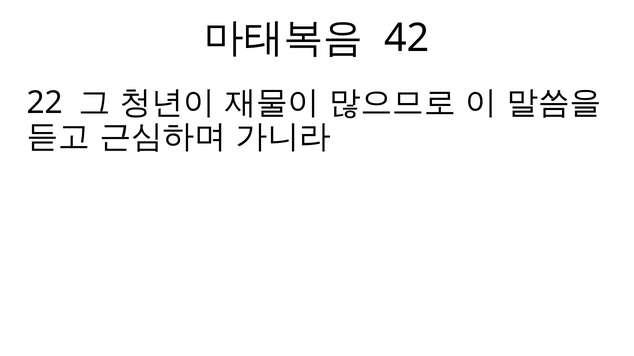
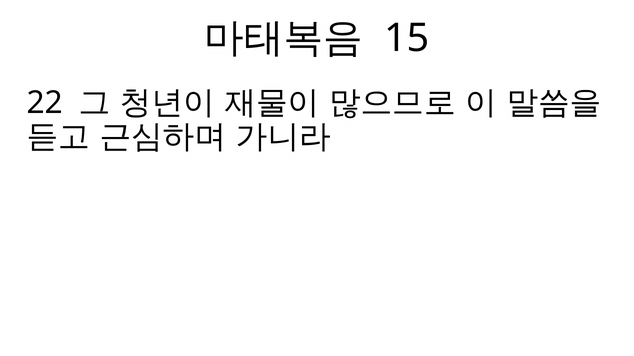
42: 42 -> 15
